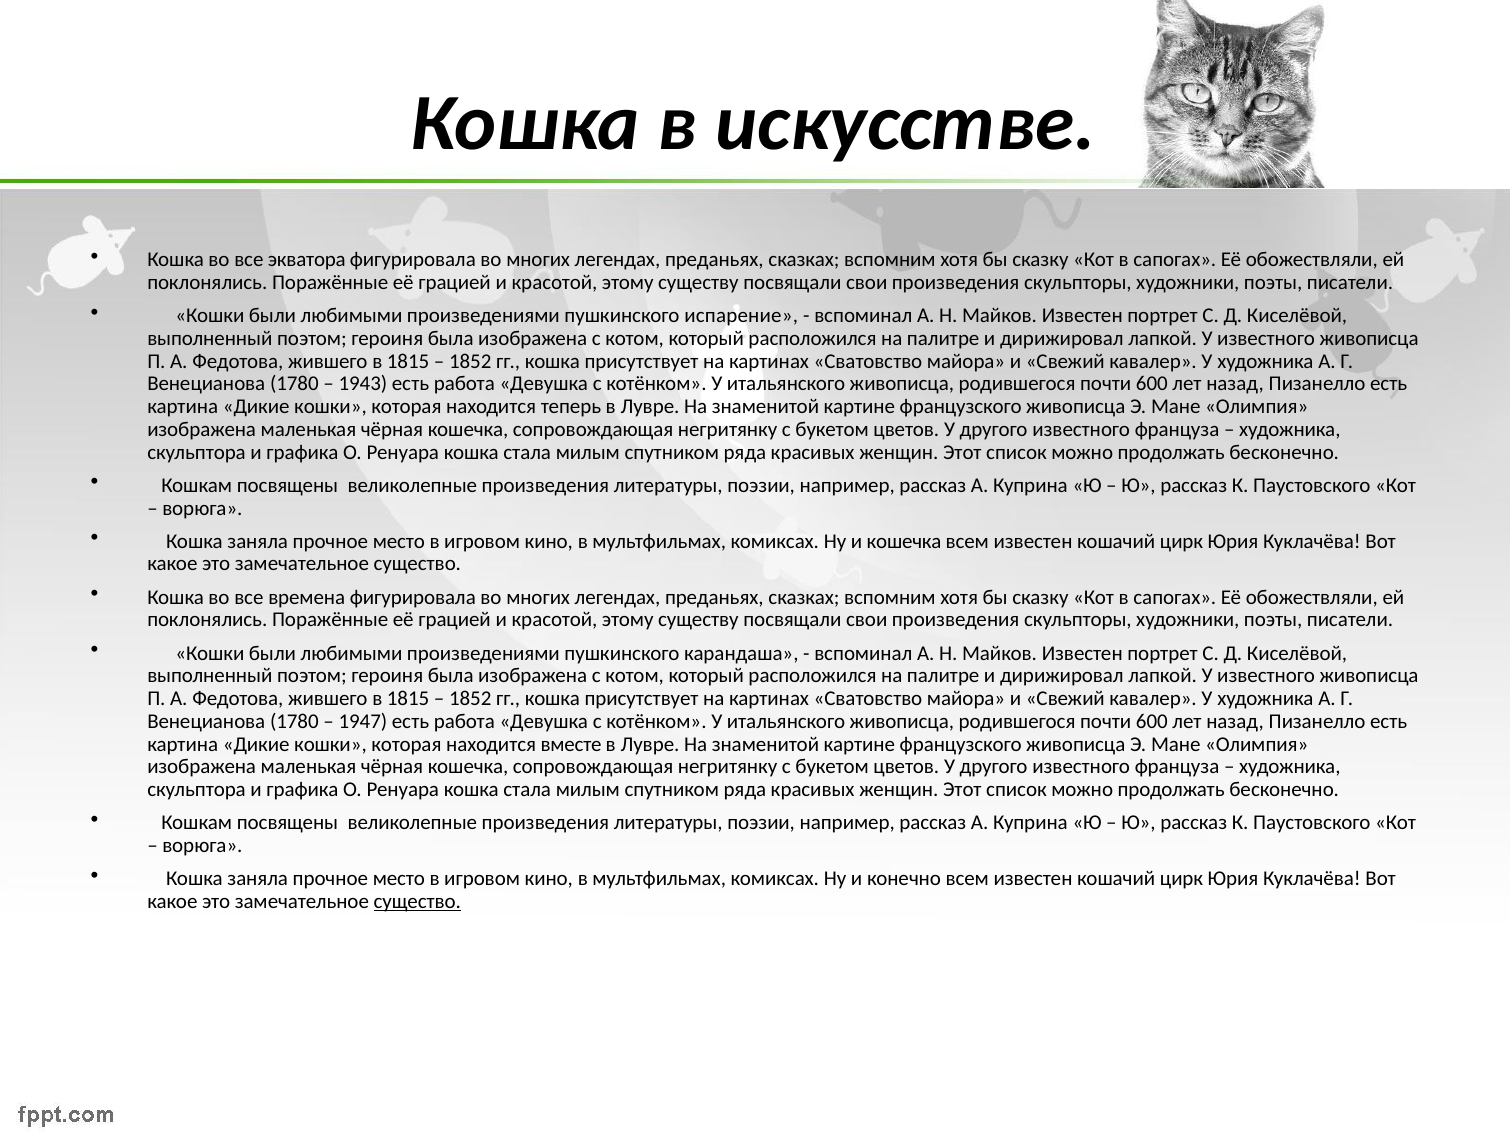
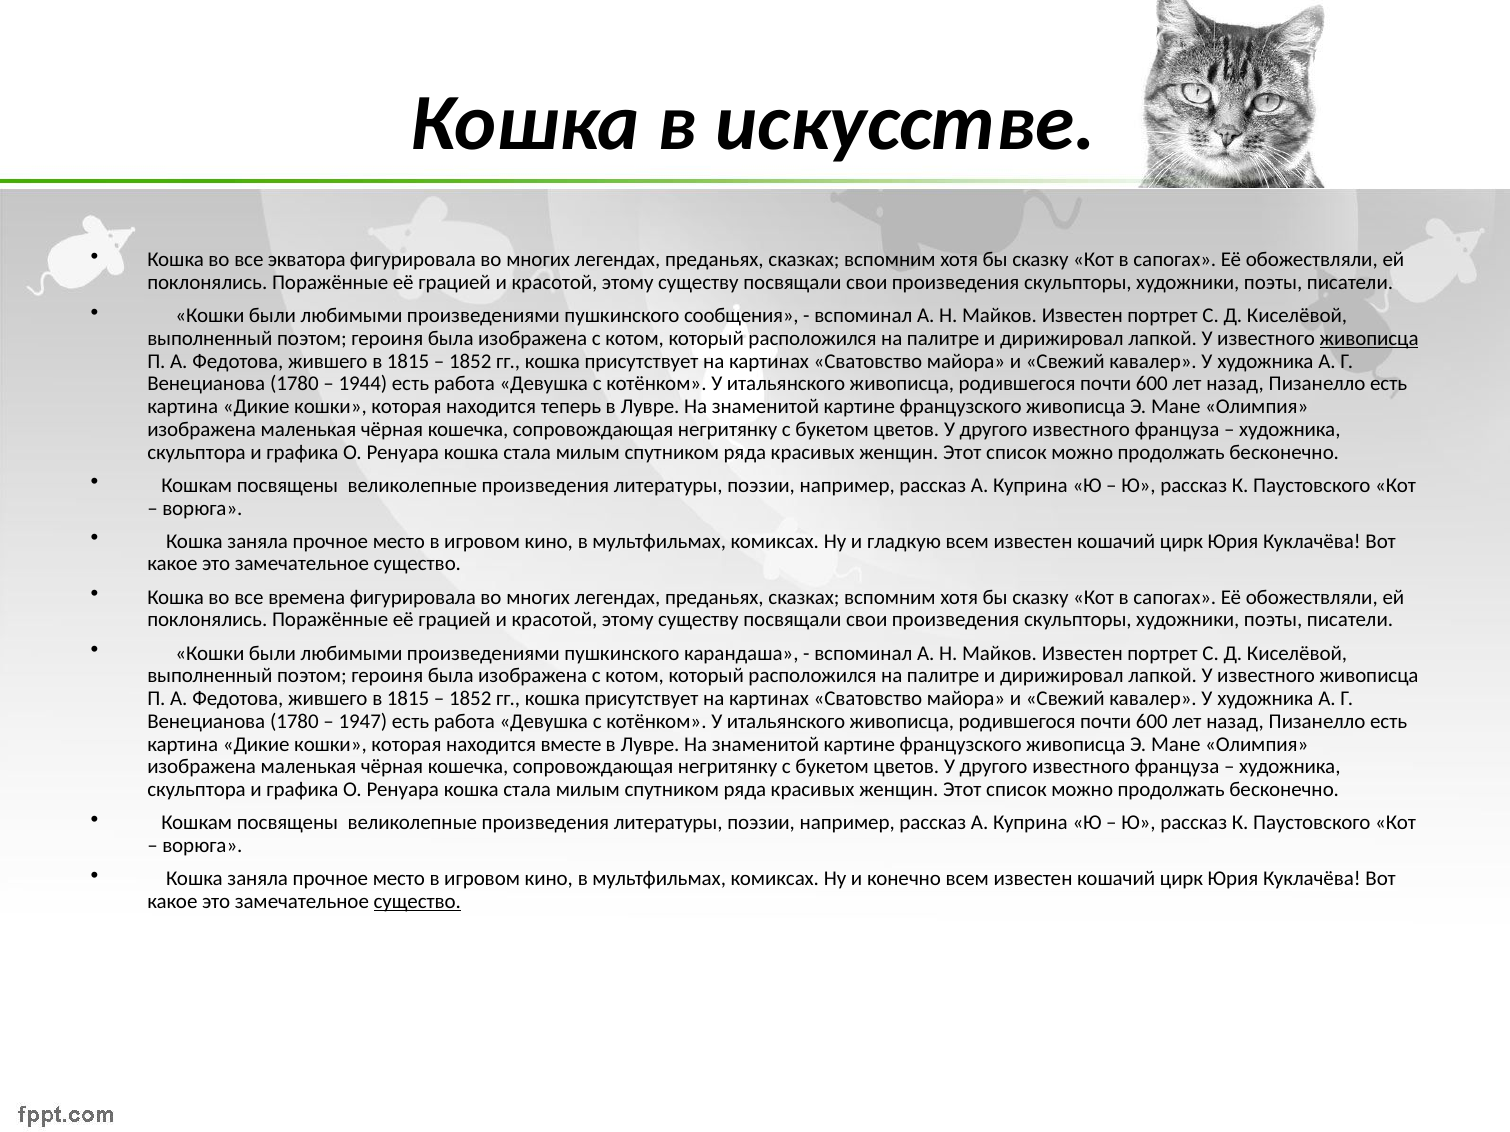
испарение: испарение -> сообщения
живописца at (1369, 339) underline: none -> present
1943: 1943 -> 1944
и кошечка: кошечка -> гладкую
